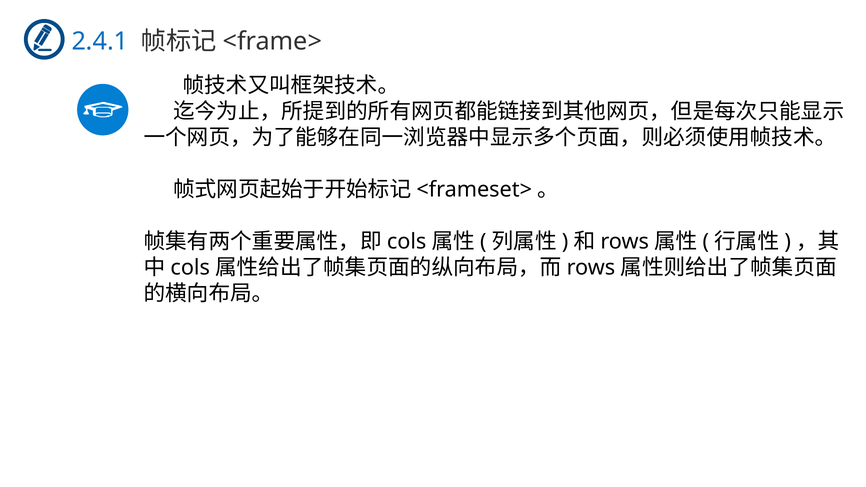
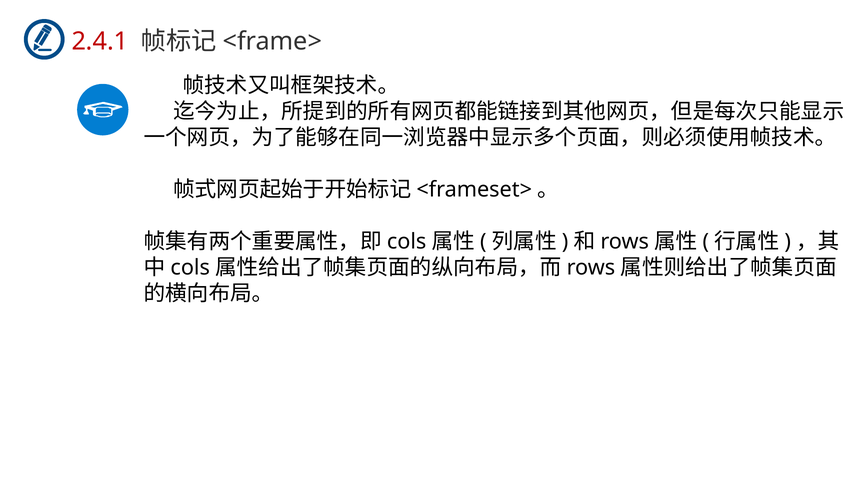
2.4.1 colour: blue -> red
